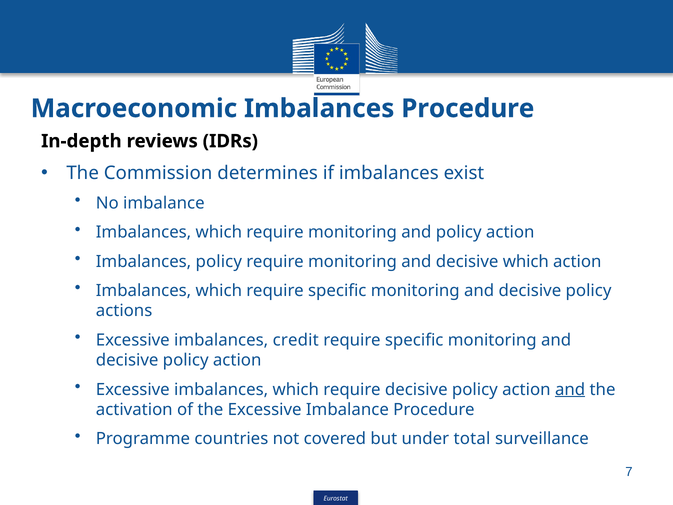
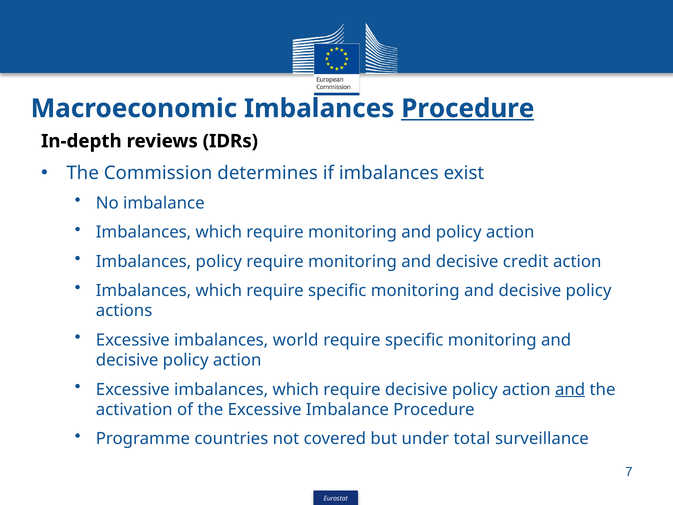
Procedure at (468, 108) underline: none -> present
decisive which: which -> credit
credit: credit -> world
